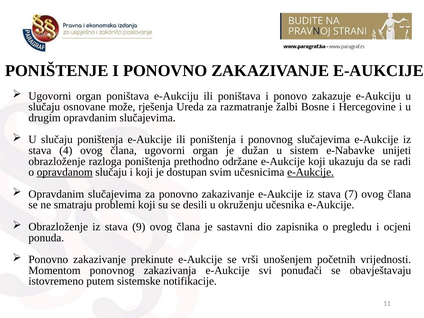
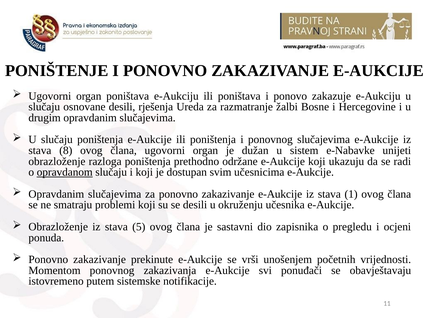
osnovane može: može -> desili
4: 4 -> 8
e-Aukcije at (311, 172) underline: present -> none
7: 7 -> 1
9: 9 -> 5
